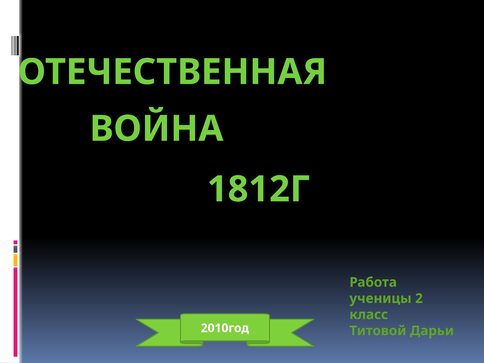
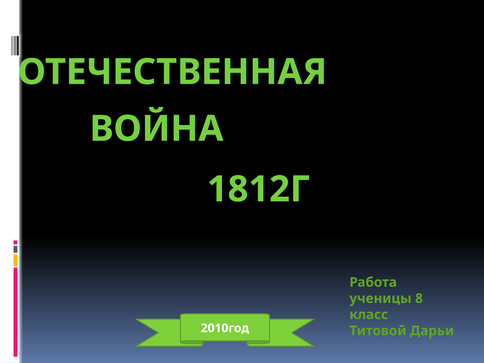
2: 2 -> 8
